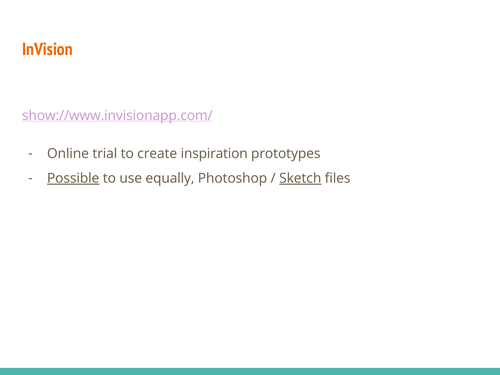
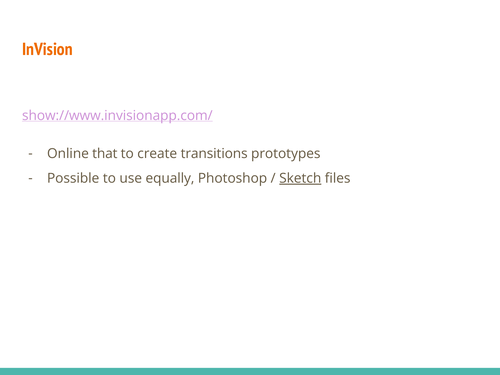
trial: trial -> that
inspiration: inspiration -> transitions
Possible underline: present -> none
